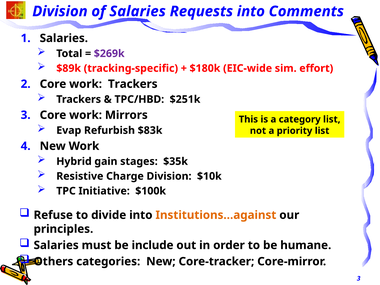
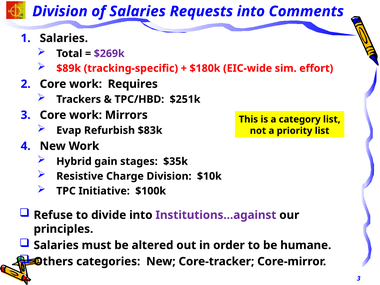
work Trackers: Trackers -> Requires
Institutions…against colour: orange -> purple
include: include -> altered
